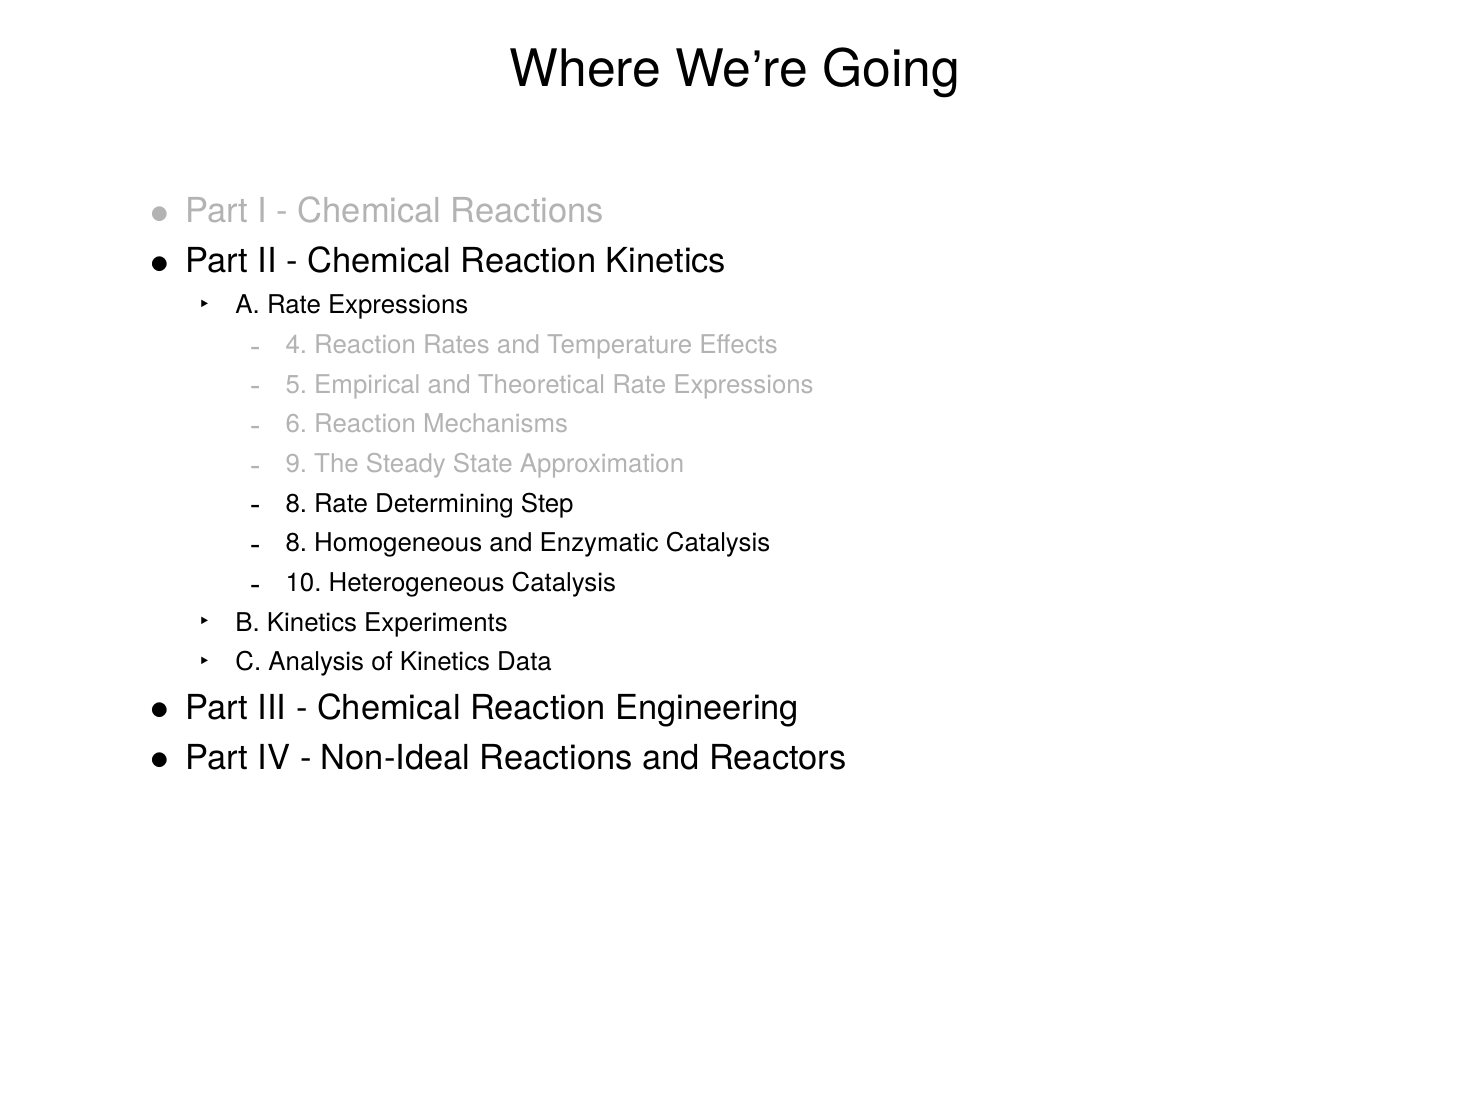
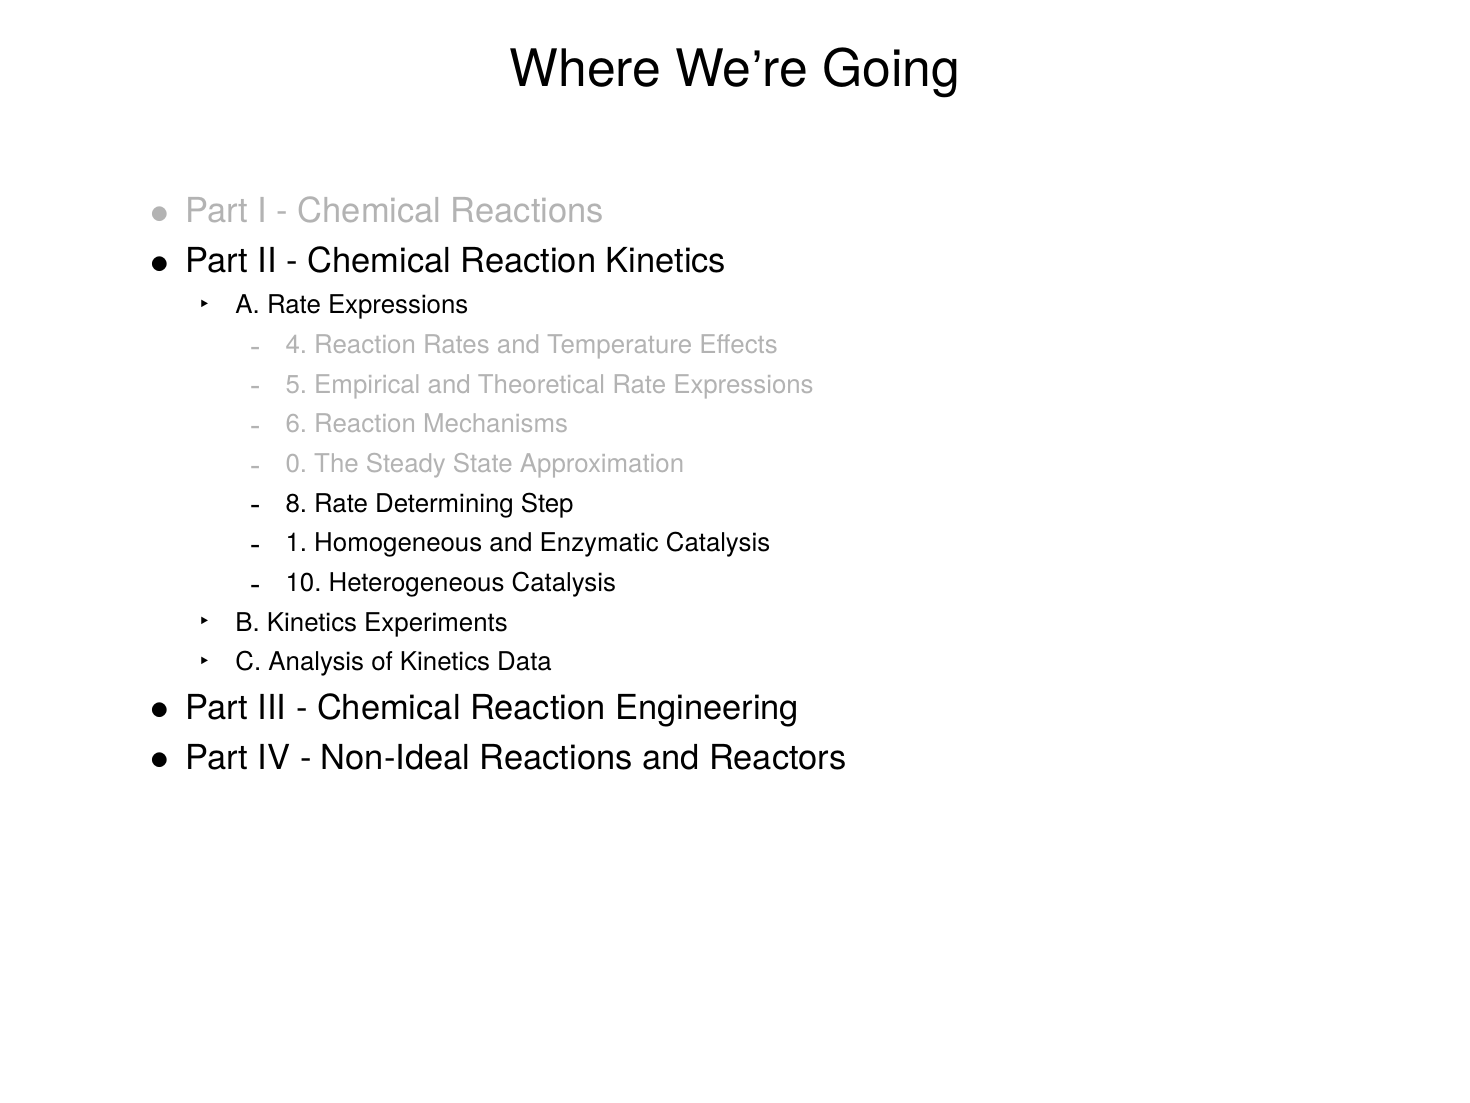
9: 9 -> 0
8 at (296, 543): 8 -> 1
